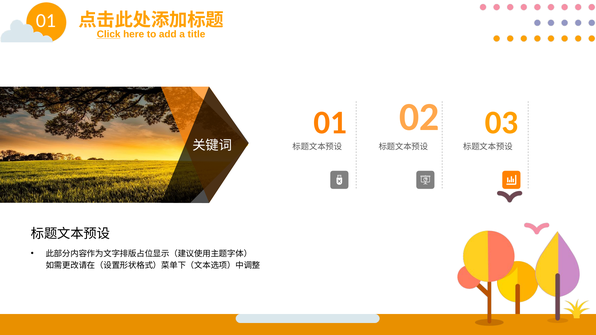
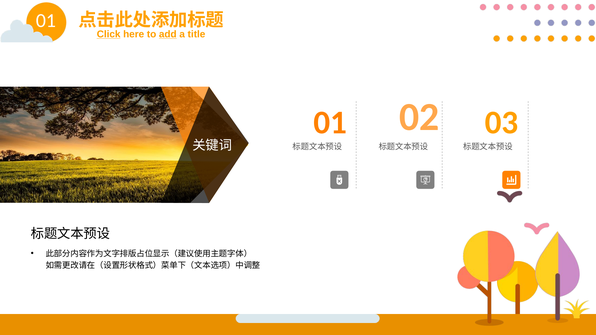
add underline: none -> present
